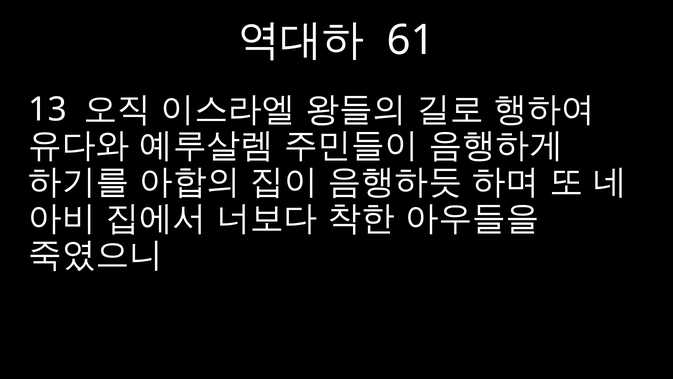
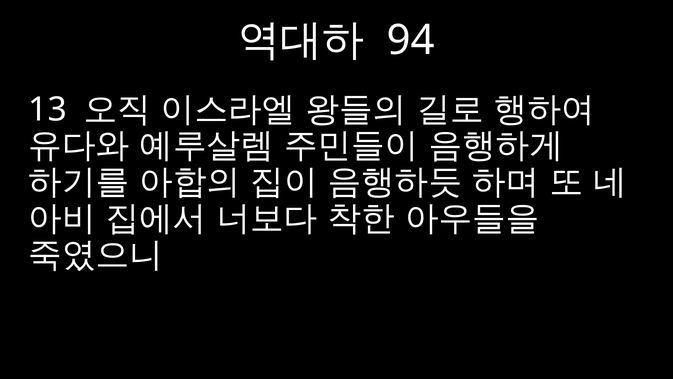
61: 61 -> 94
